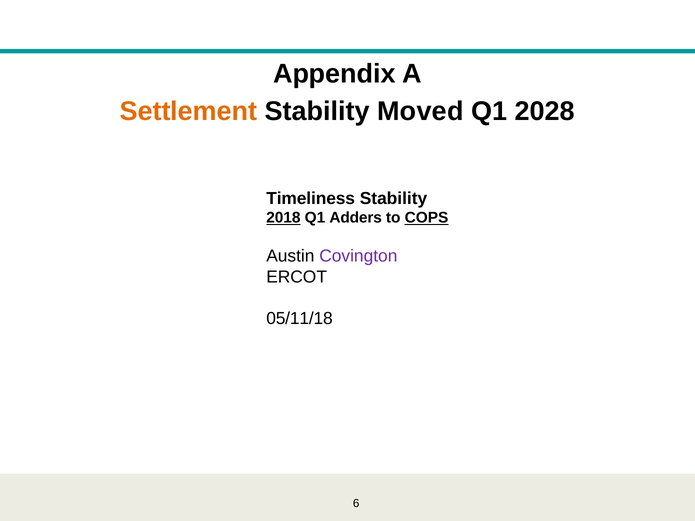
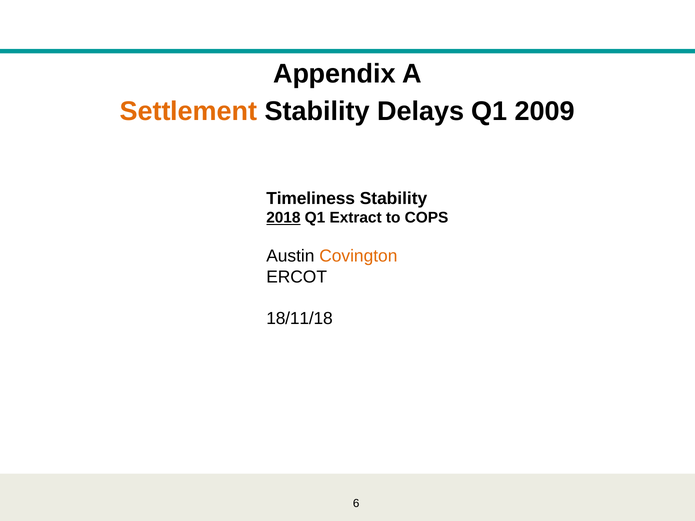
Moved: Moved -> Delays
2028: 2028 -> 2009
Adders: Adders -> Extract
COPS underline: present -> none
Covington colour: purple -> orange
05/11/18: 05/11/18 -> 18/11/18
